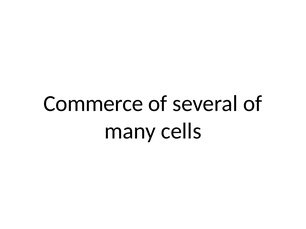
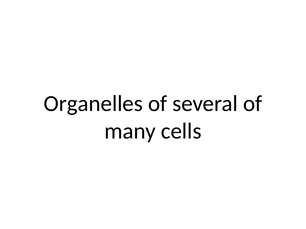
Commerce: Commerce -> Organelles
